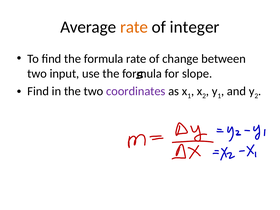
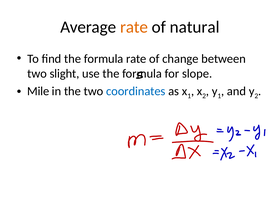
integer: integer -> natural
input: input -> slight
Find at (38, 91): Find -> Mile
coordinates colour: purple -> blue
